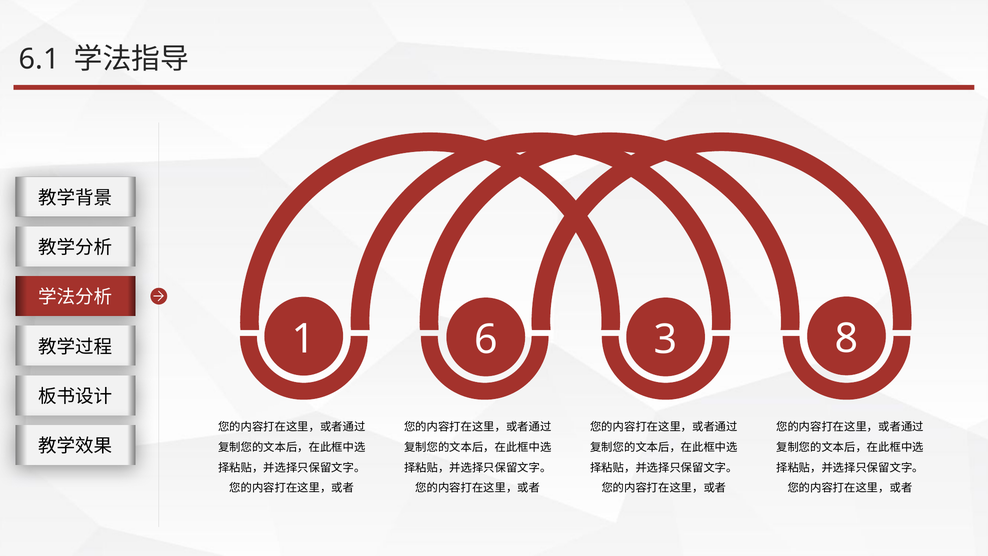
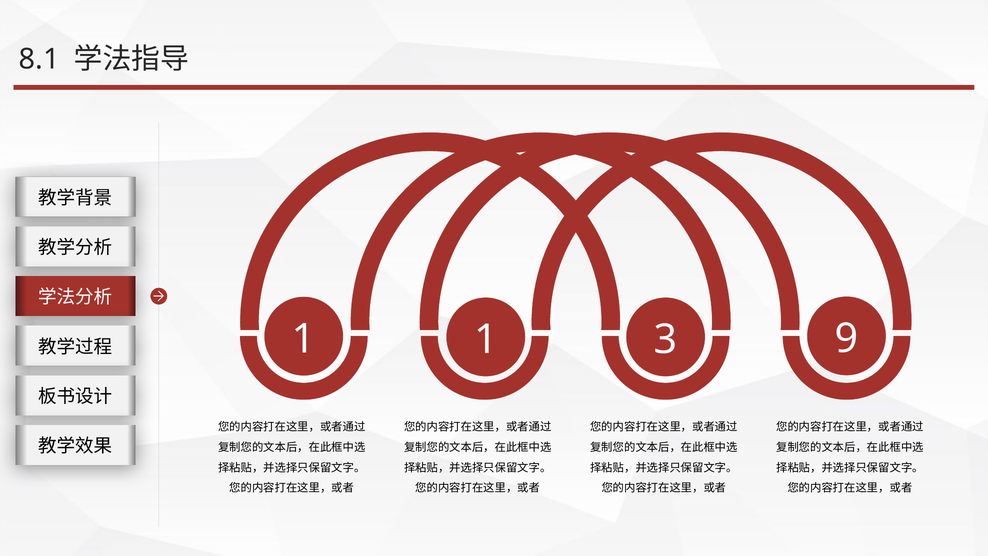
6.1: 6.1 -> 8.1
1 6: 6 -> 1
8: 8 -> 9
